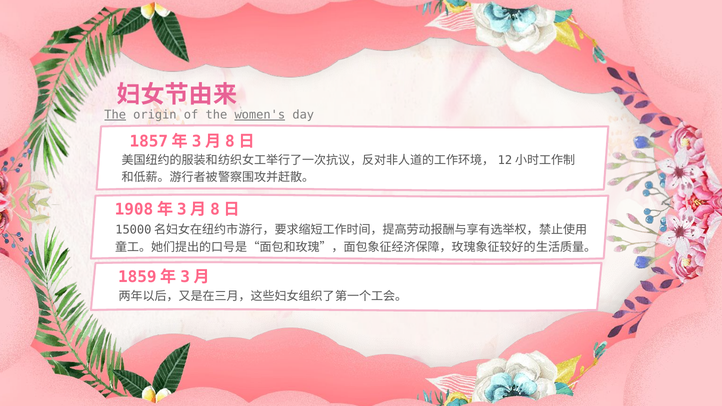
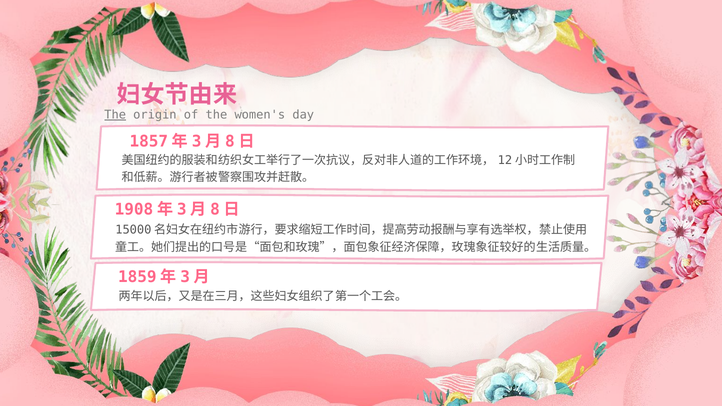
women's underline: present -> none
